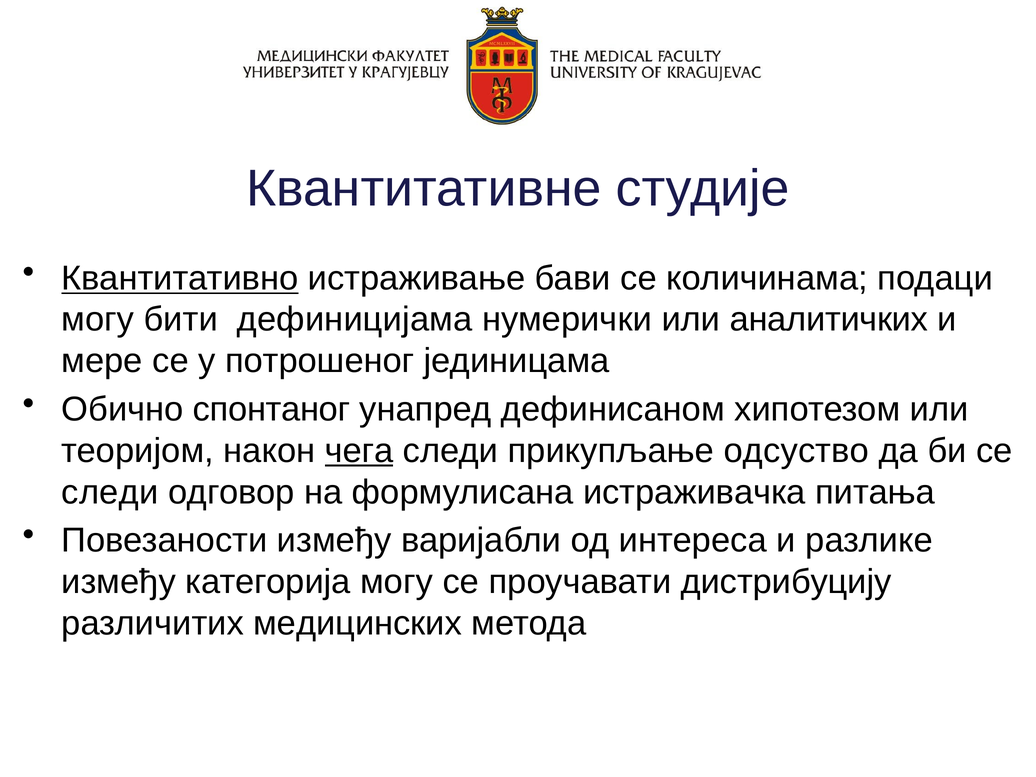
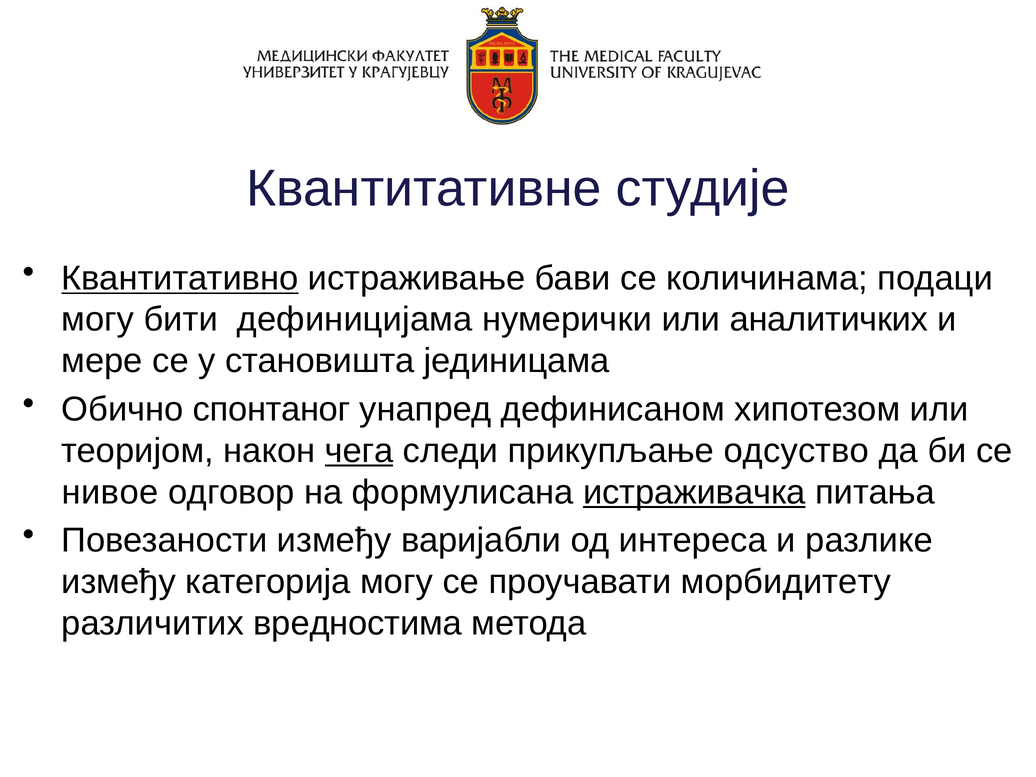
потрошеног: потрошеног -> становишта
следи at (110, 492): следи -> нивое
истраживачка underline: none -> present
дистрибуцију: дистрибуцију -> морбидитету
медицинских: медицинских -> вредностима
